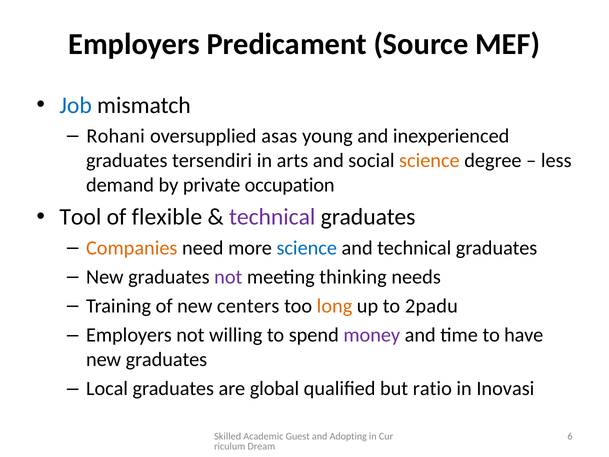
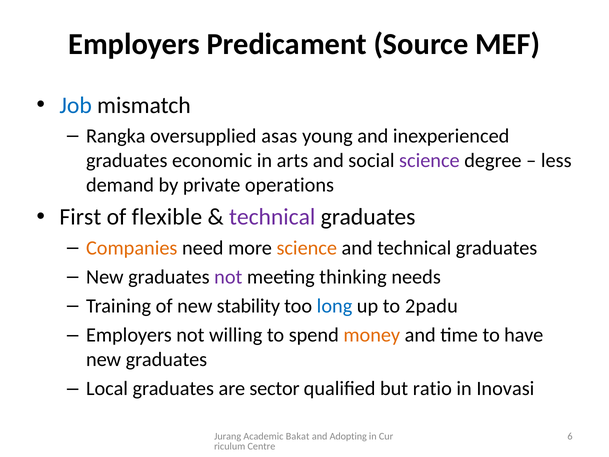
Rohani: Rohani -> Rangka
tersendiri: tersendiri -> economic
science at (429, 160) colour: orange -> purple
occupation: occupation -> operations
Tool: Tool -> First
science at (307, 248) colour: blue -> orange
centers: centers -> stability
long colour: orange -> blue
money colour: purple -> orange
global: global -> sector
Skilled: Skilled -> Jurang
Guest: Guest -> Bakat
Dream: Dream -> Centre
